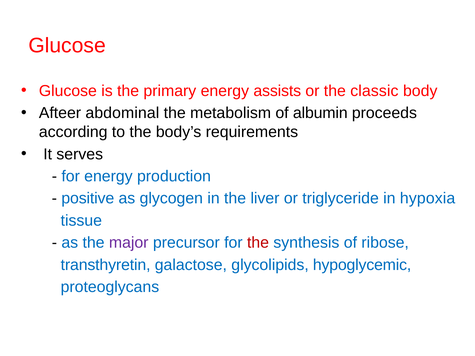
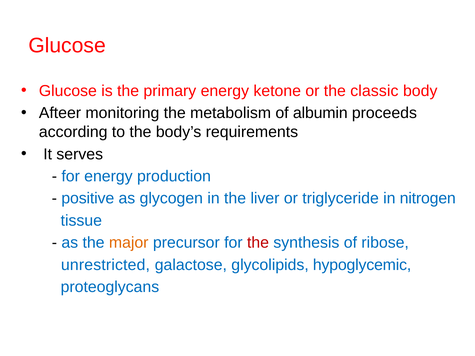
assists: assists -> ketone
abdominal: abdominal -> monitoring
hypoxia: hypoxia -> nitrogen
major colour: purple -> orange
transthyretin: transthyretin -> unrestricted
